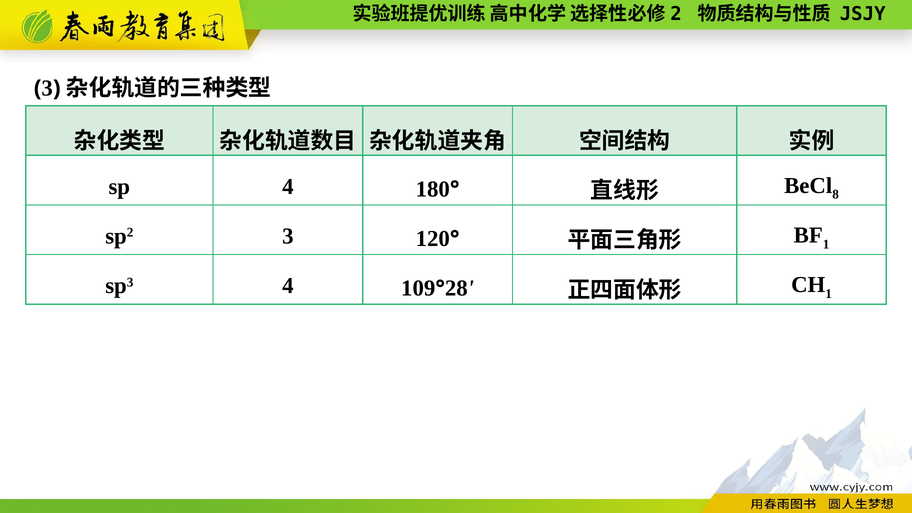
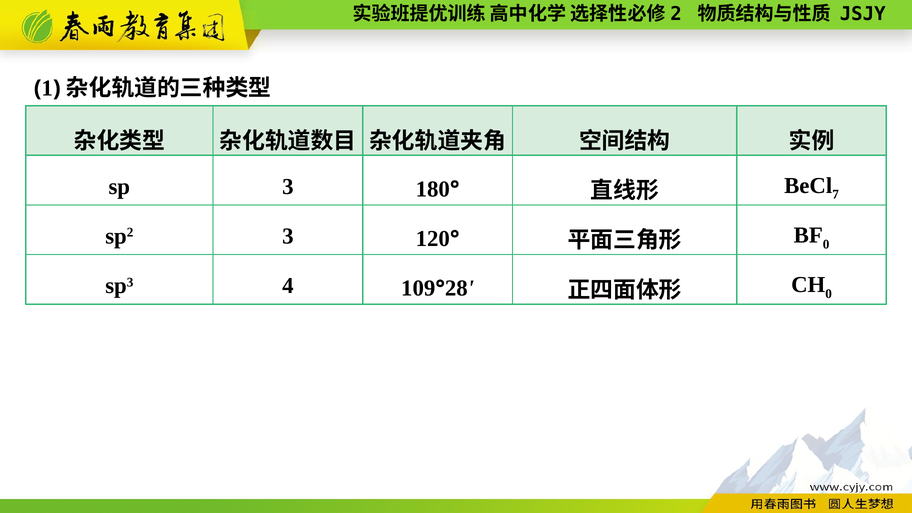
3 at (47, 88): 3 -> 1
sp 4: 4 -> 3
8: 8 -> 7
1 at (826, 244): 1 -> 0
1 at (829, 294): 1 -> 0
